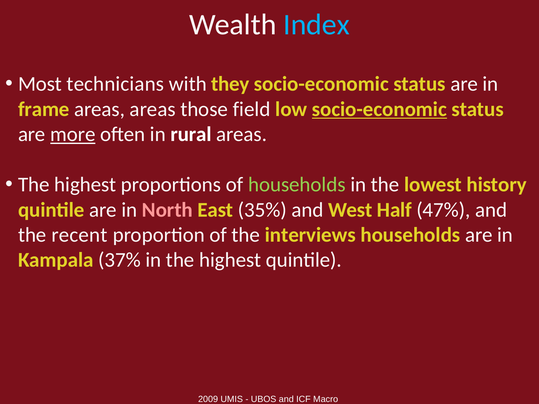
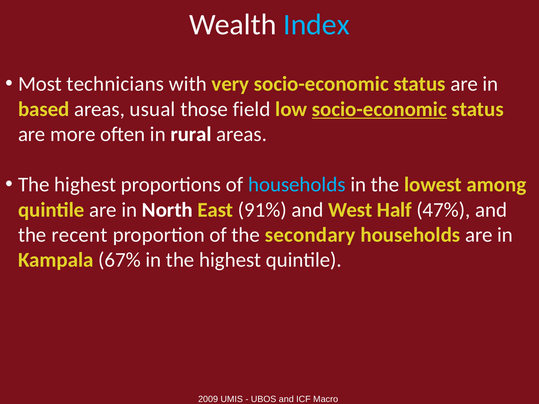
they: they -> very
frame: frame -> based
areas areas: areas -> usual
more underline: present -> none
households at (297, 185) colour: light green -> light blue
history: history -> among
North colour: pink -> white
35%: 35% -> 91%
interviews: interviews -> secondary
37%: 37% -> 67%
